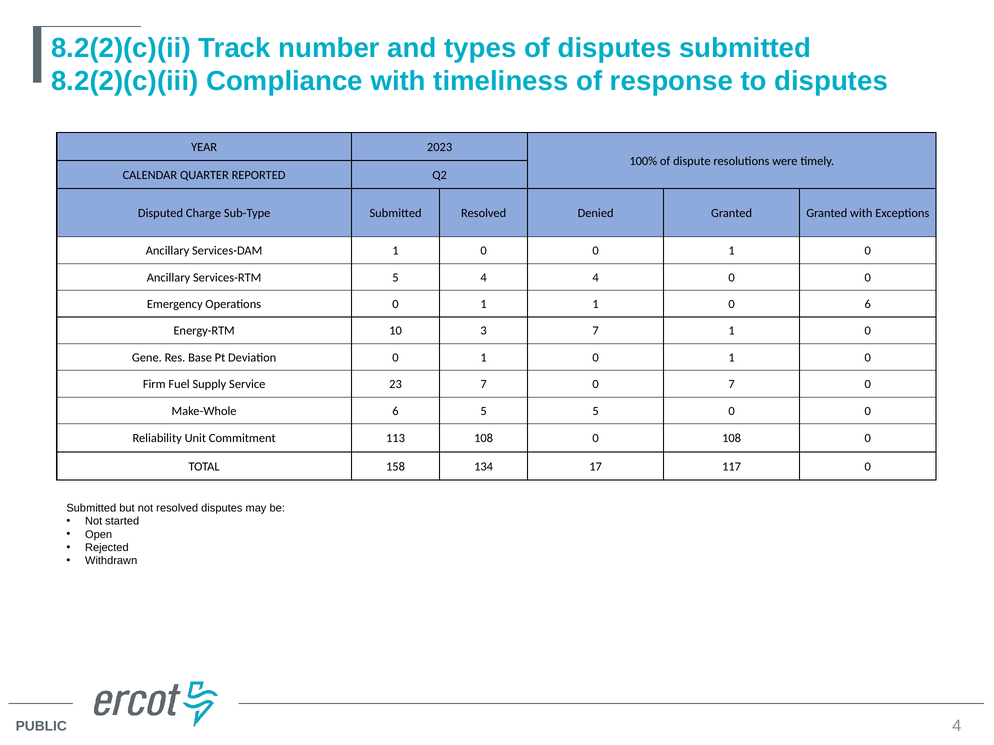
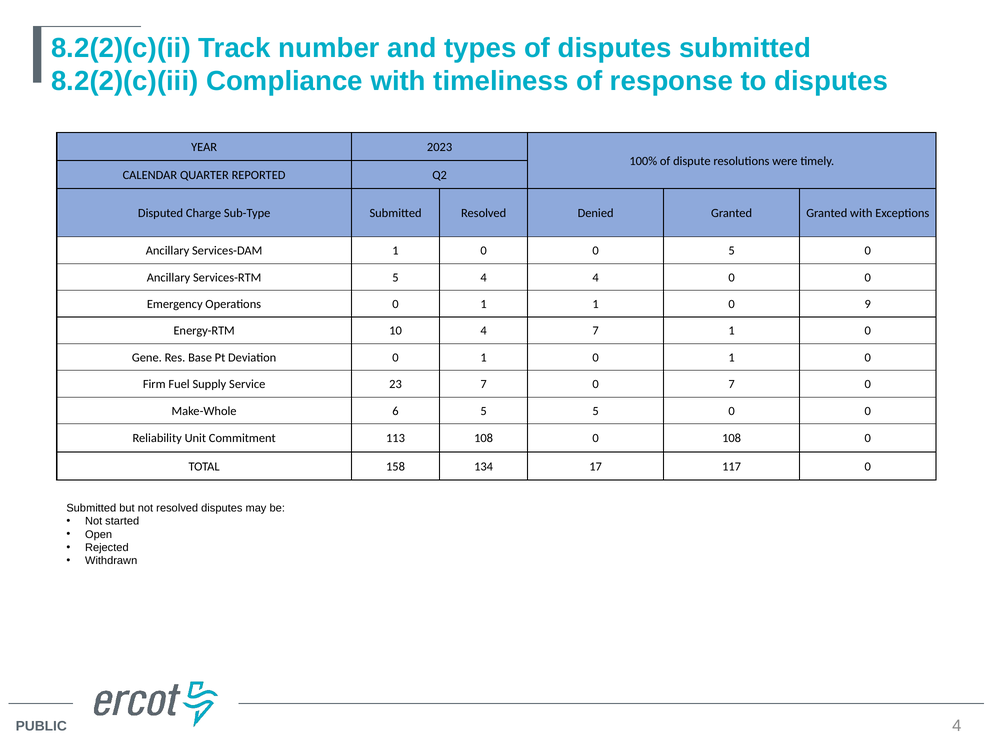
0 0 1: 1 -> 5
0 6: 6 -> 9
10 3: 3 -> 4
